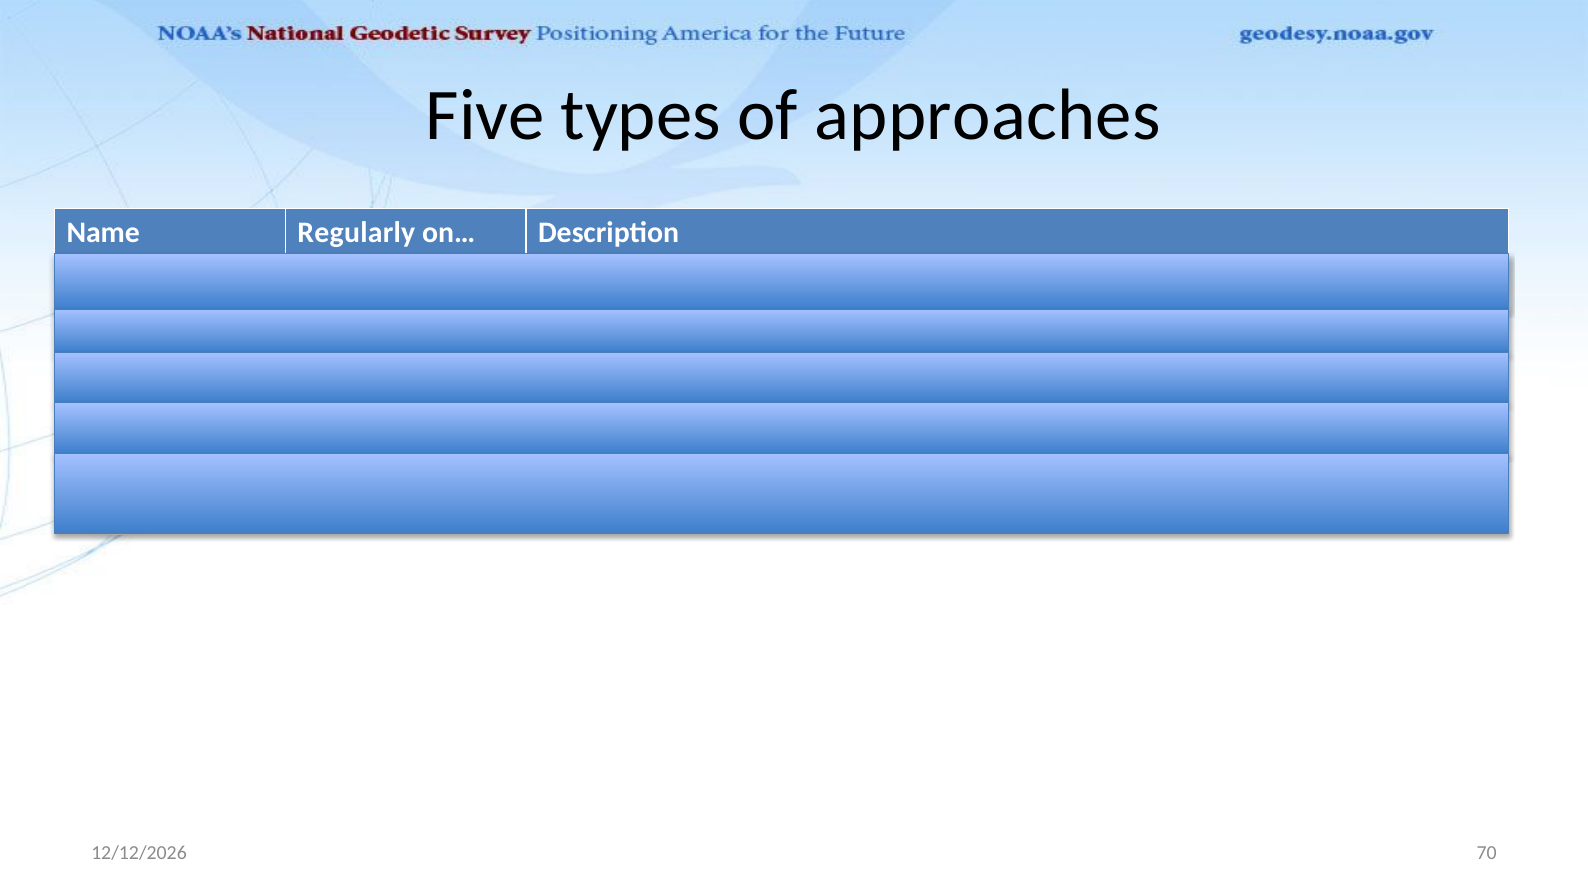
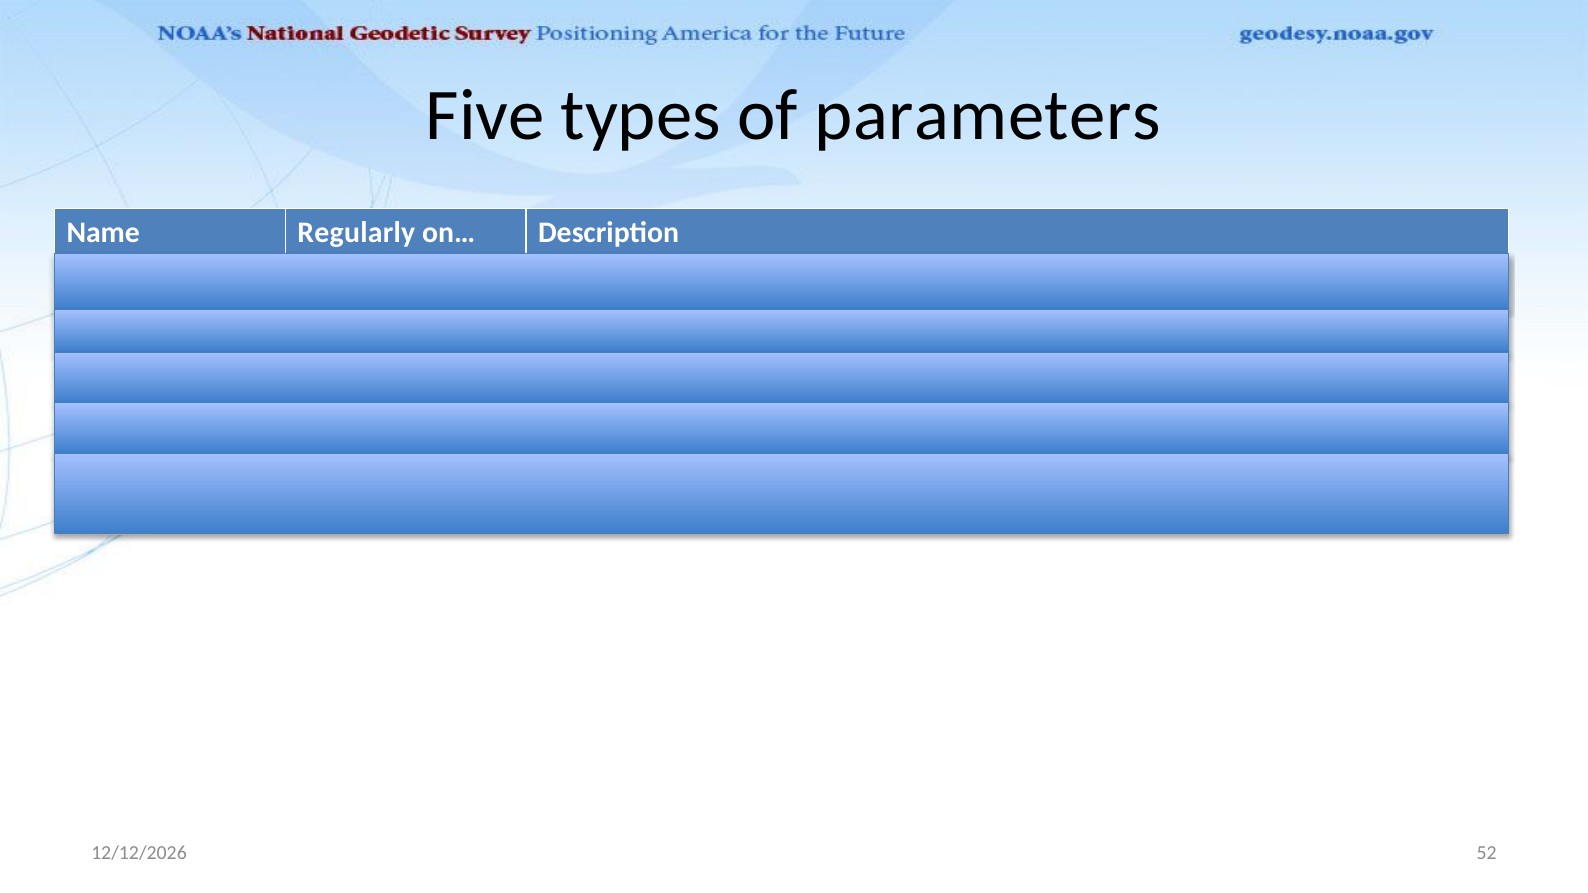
approaches: approaches -> parameters
70: 70 -> 52
